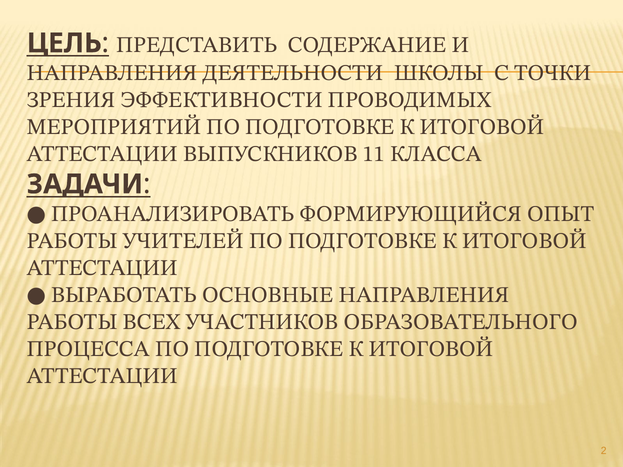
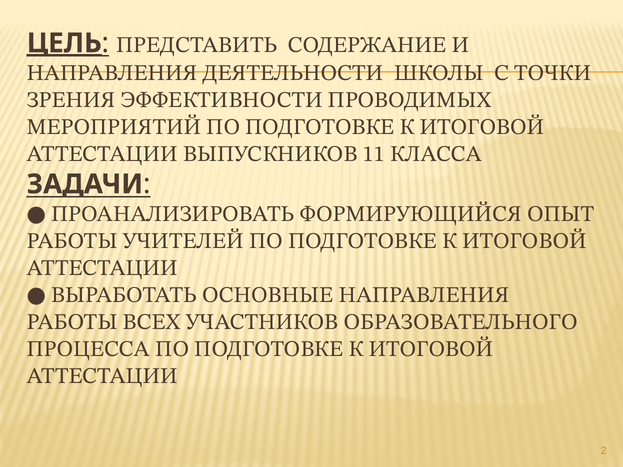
ЦЕЛЬ underline: none -> present
